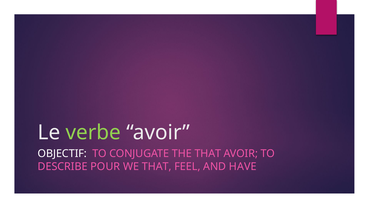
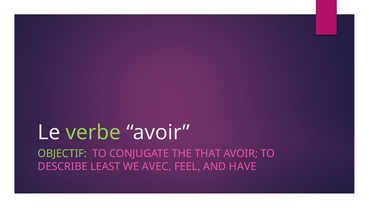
OBJECTIF colour: white -> light green
POUR: POUR -> LEAST
WE THAT: THAT -> AVEC
